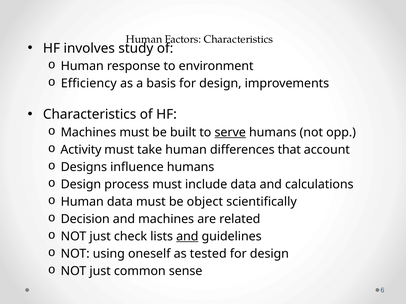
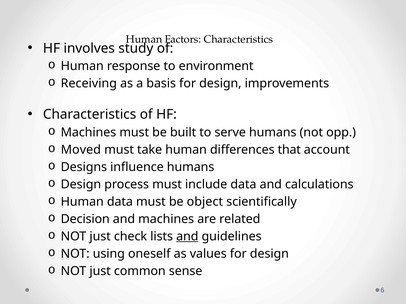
Efficiency: Efficiency -> Receiving
serve underline: present -> none
Activity: Activity -> Moved
tested: tested -> values
